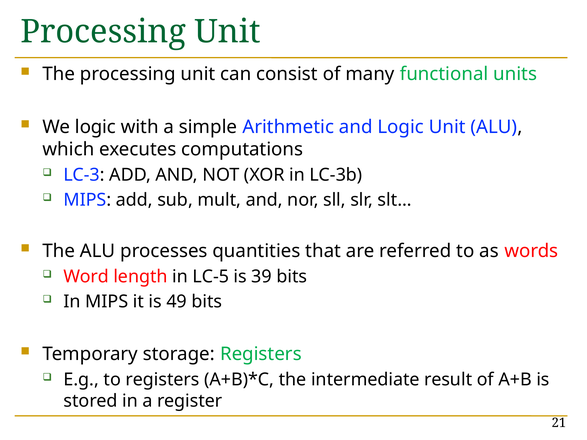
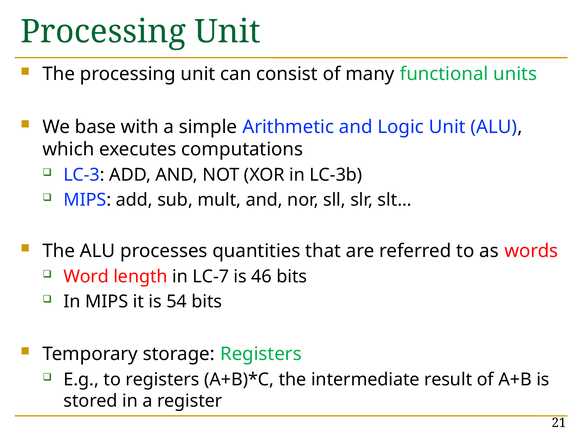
We logic: logic -> base
LC-5: LC-5 -> LC-7
39: 39 -> 46
49: 49 -> 54
